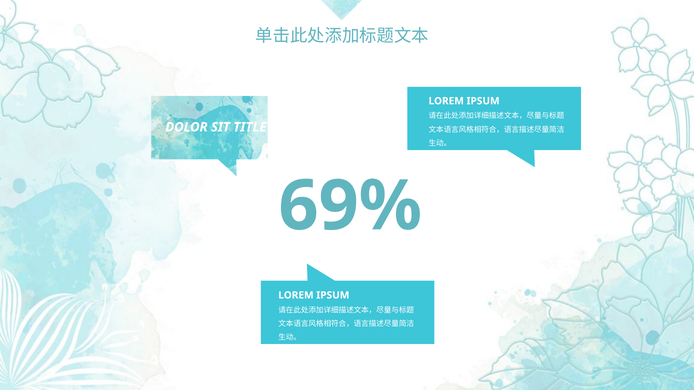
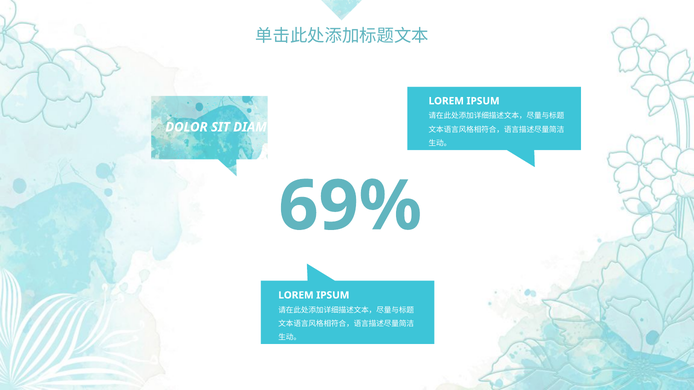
TITLE: TITLE -> DIAM
